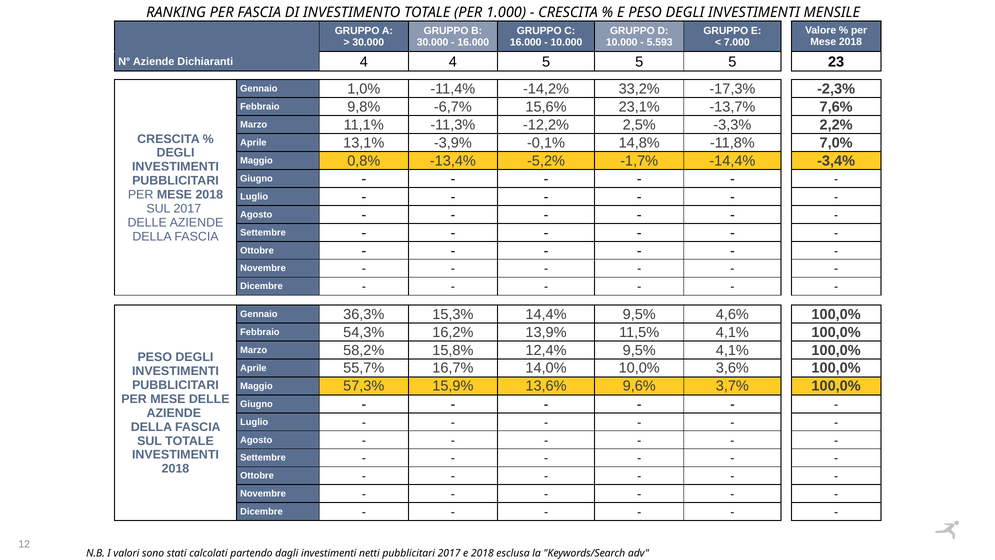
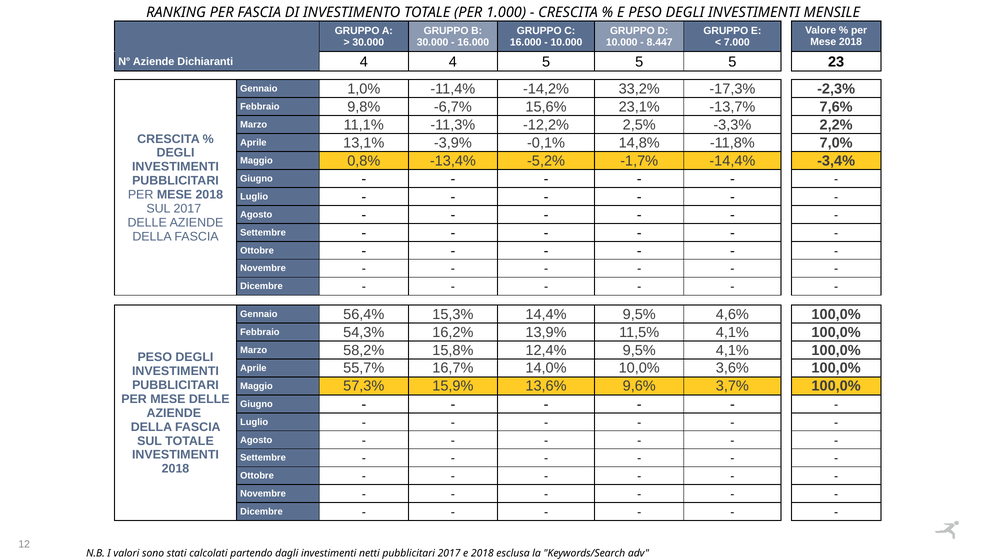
5.593: 5.593 -> 8.447
36,3%: 36,3% -> 56,4%
